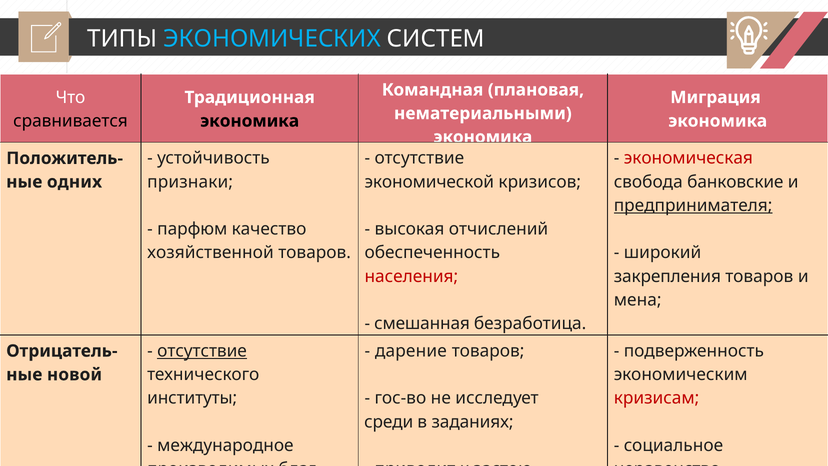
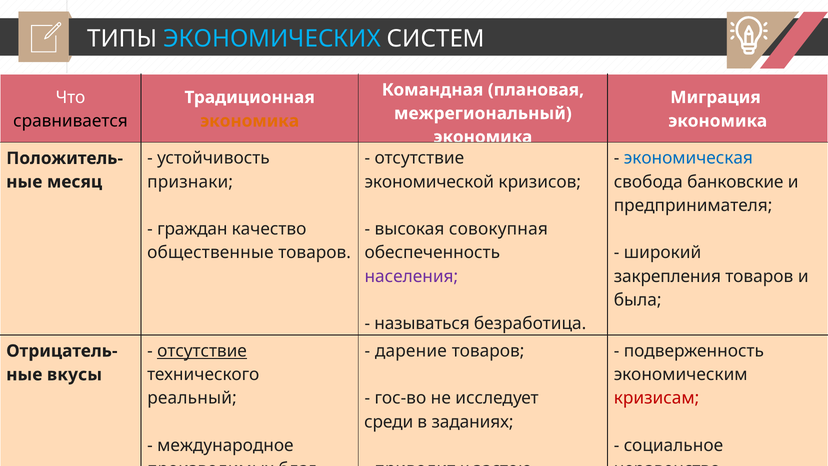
нематериальными: нематериальными -> межрегиональный
экономика at (250, 121) colour: black -> orange
экономическая colour: red -> blue
одних: одних -> месяц
предпринимателя underline: present -> none
парфюм: парфюм -> граждан
отчислений: отчислений -> совокупная
хозяйственной: хозяйственной -> общественные
населения colour: red -> purple
мена: мена -> была
смешанная: смешанная -> называться
новой: новой -> вкусы
институты: институты -> реальный
